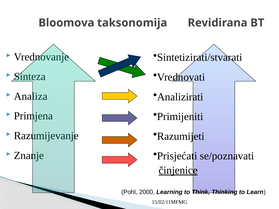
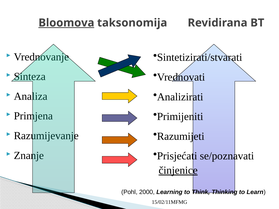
Bloomova underline: none -> present
